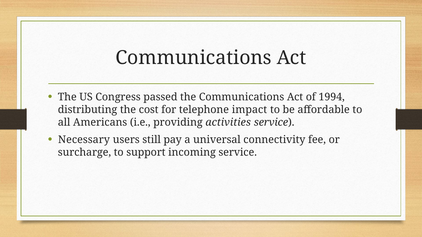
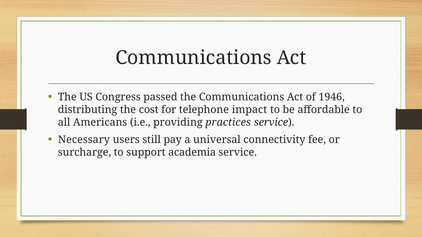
1994: 1994 -> 1946
activities: activities -> practices
incoming: incoming -> academia
